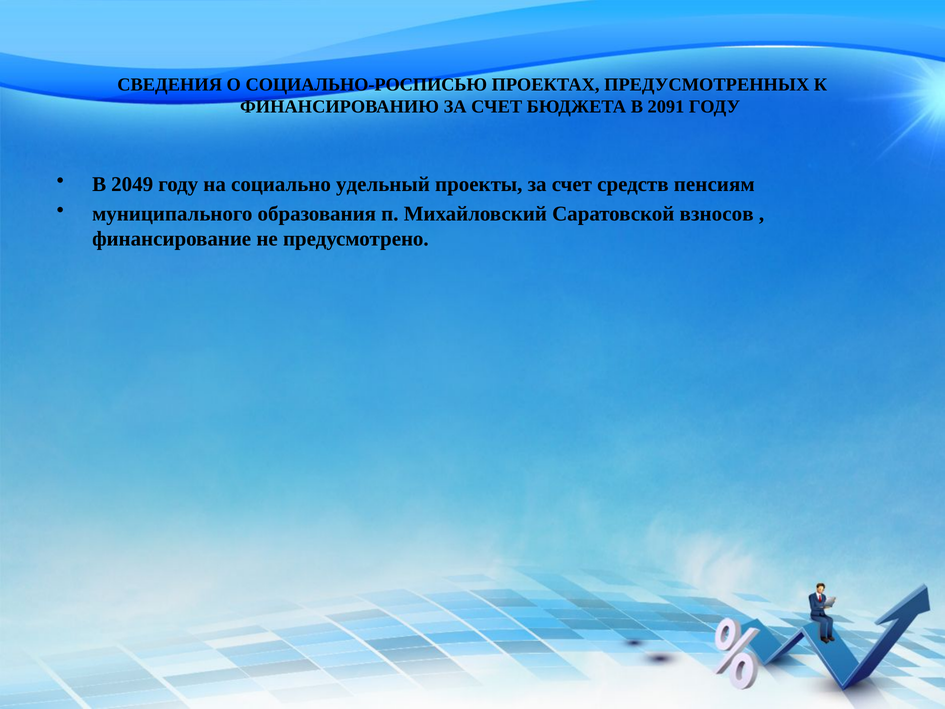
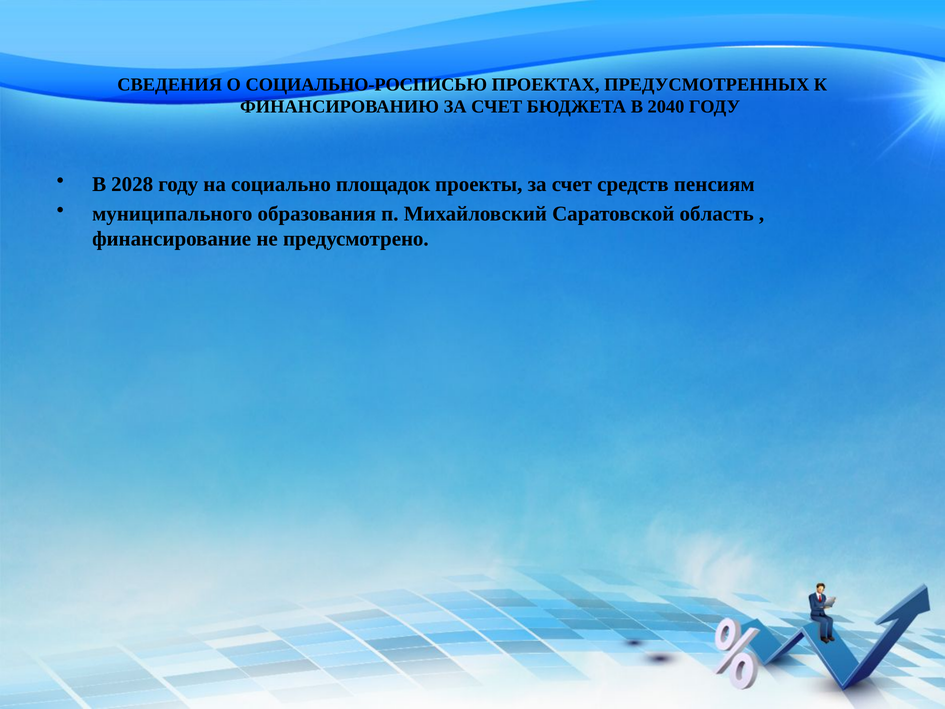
2091: 2091 -> 2040
2049: 2049 -> 2028
удельный: удельный -> площадок
взносов: взносов -> область
